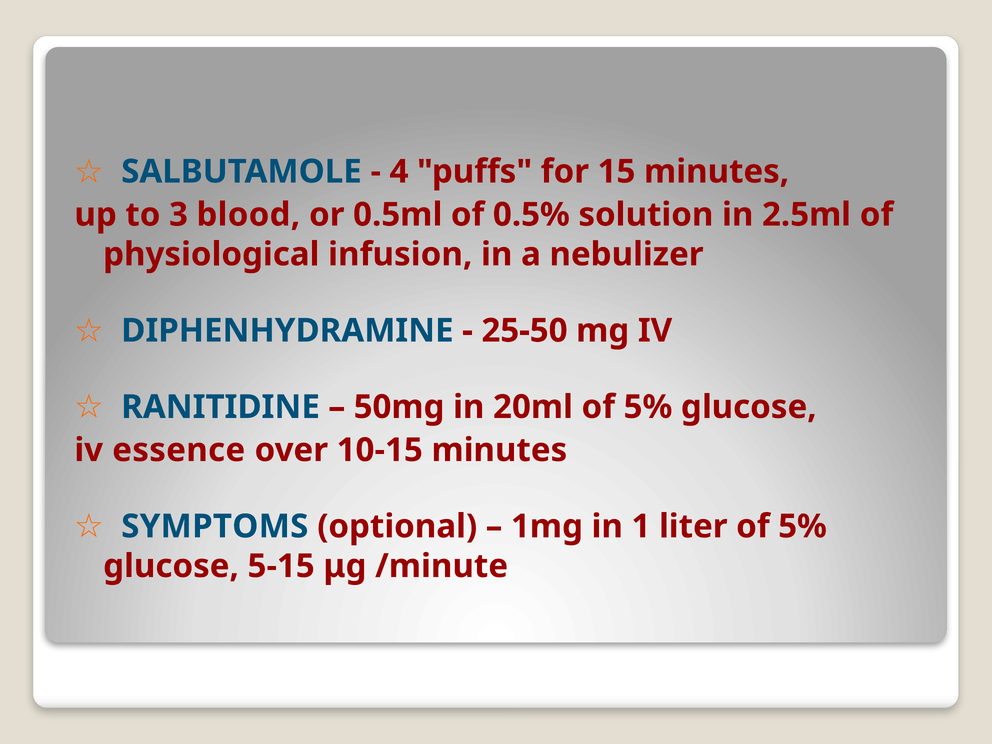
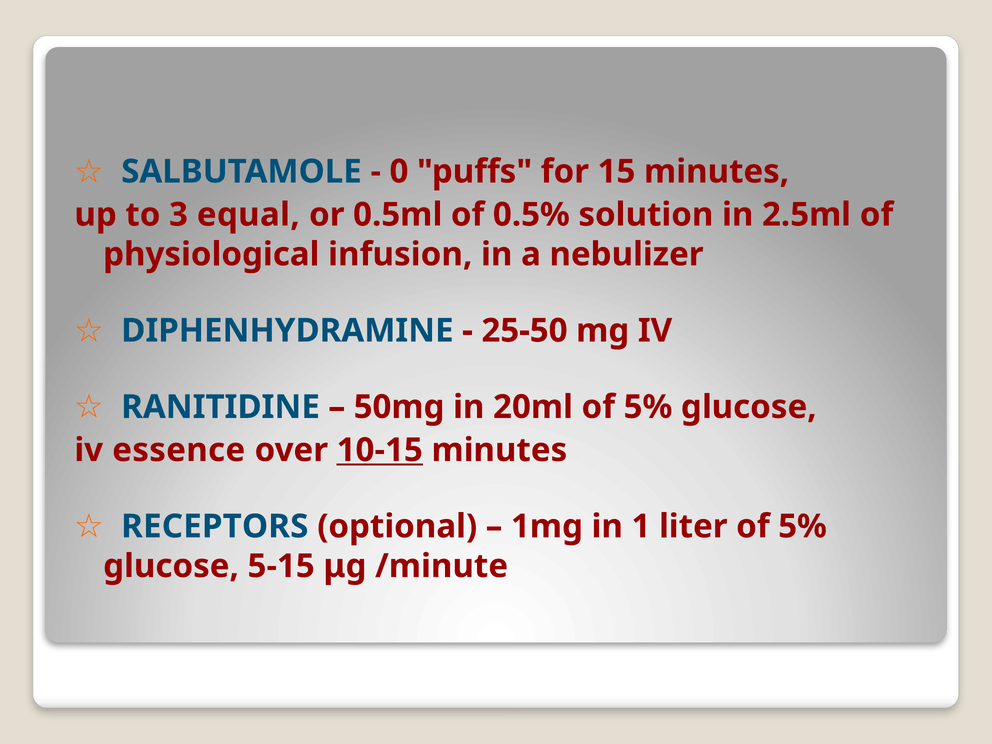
4: 4 -> 0
blood: blood -> equal
10-15 underline: none -> present
SYMPTOMS: SYMPTOMS -> RECEPTORS
